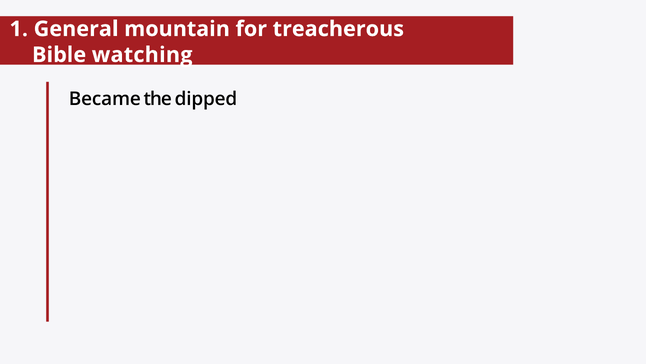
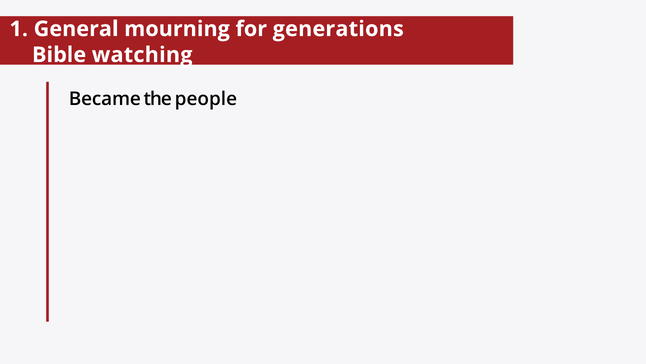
mountain: mountain -> mourning
treacherous: treacherous -> generations
dipped: dipped -> people
